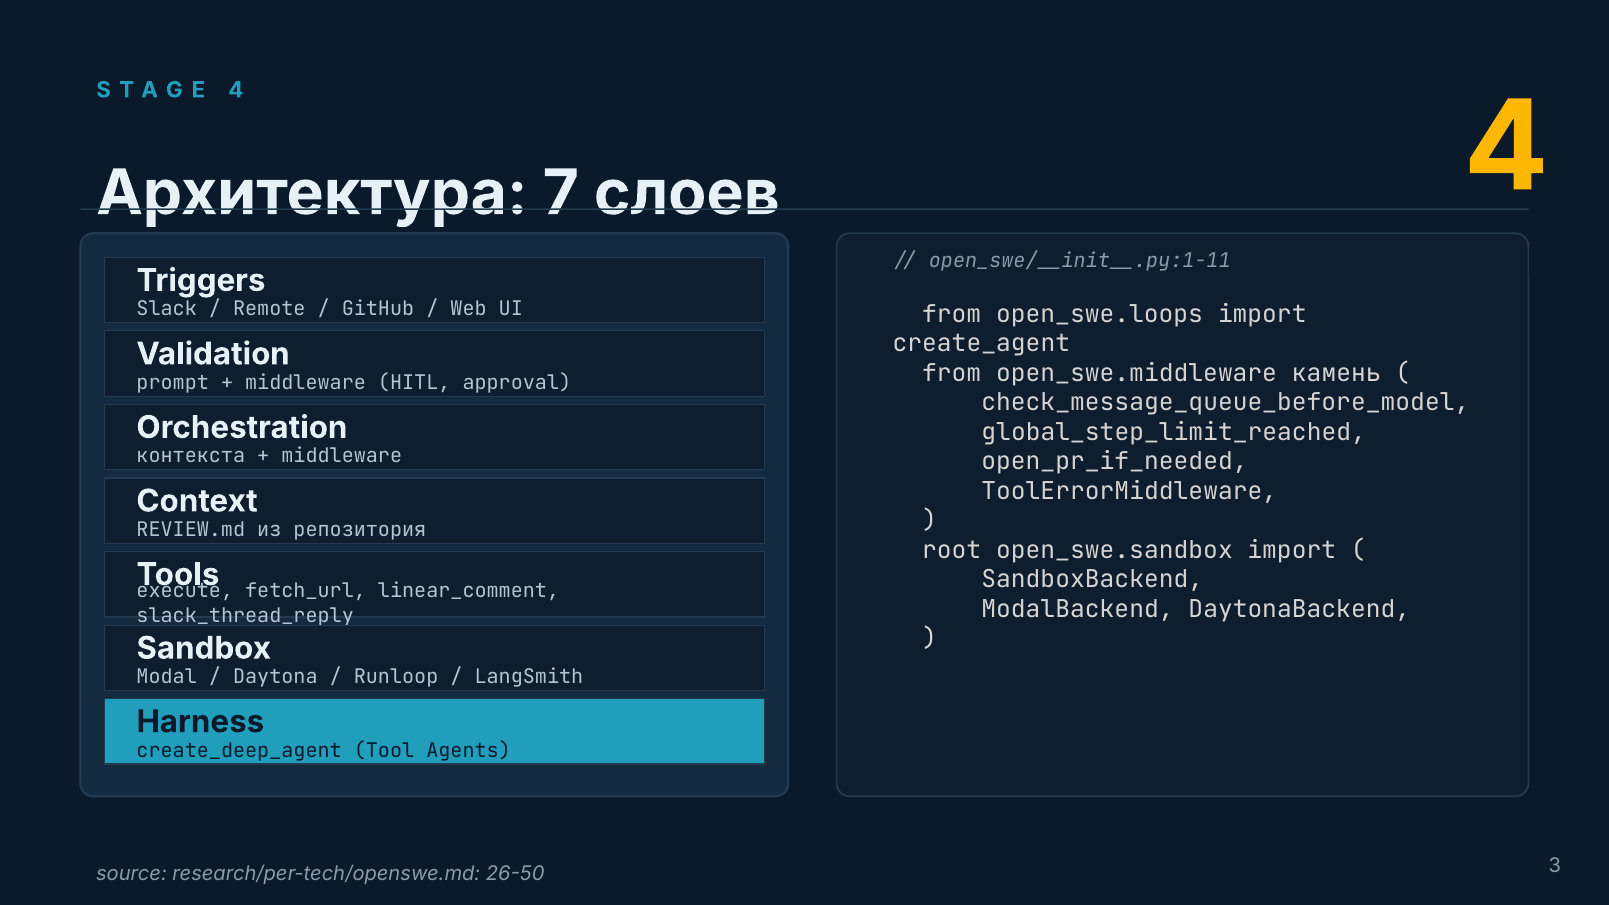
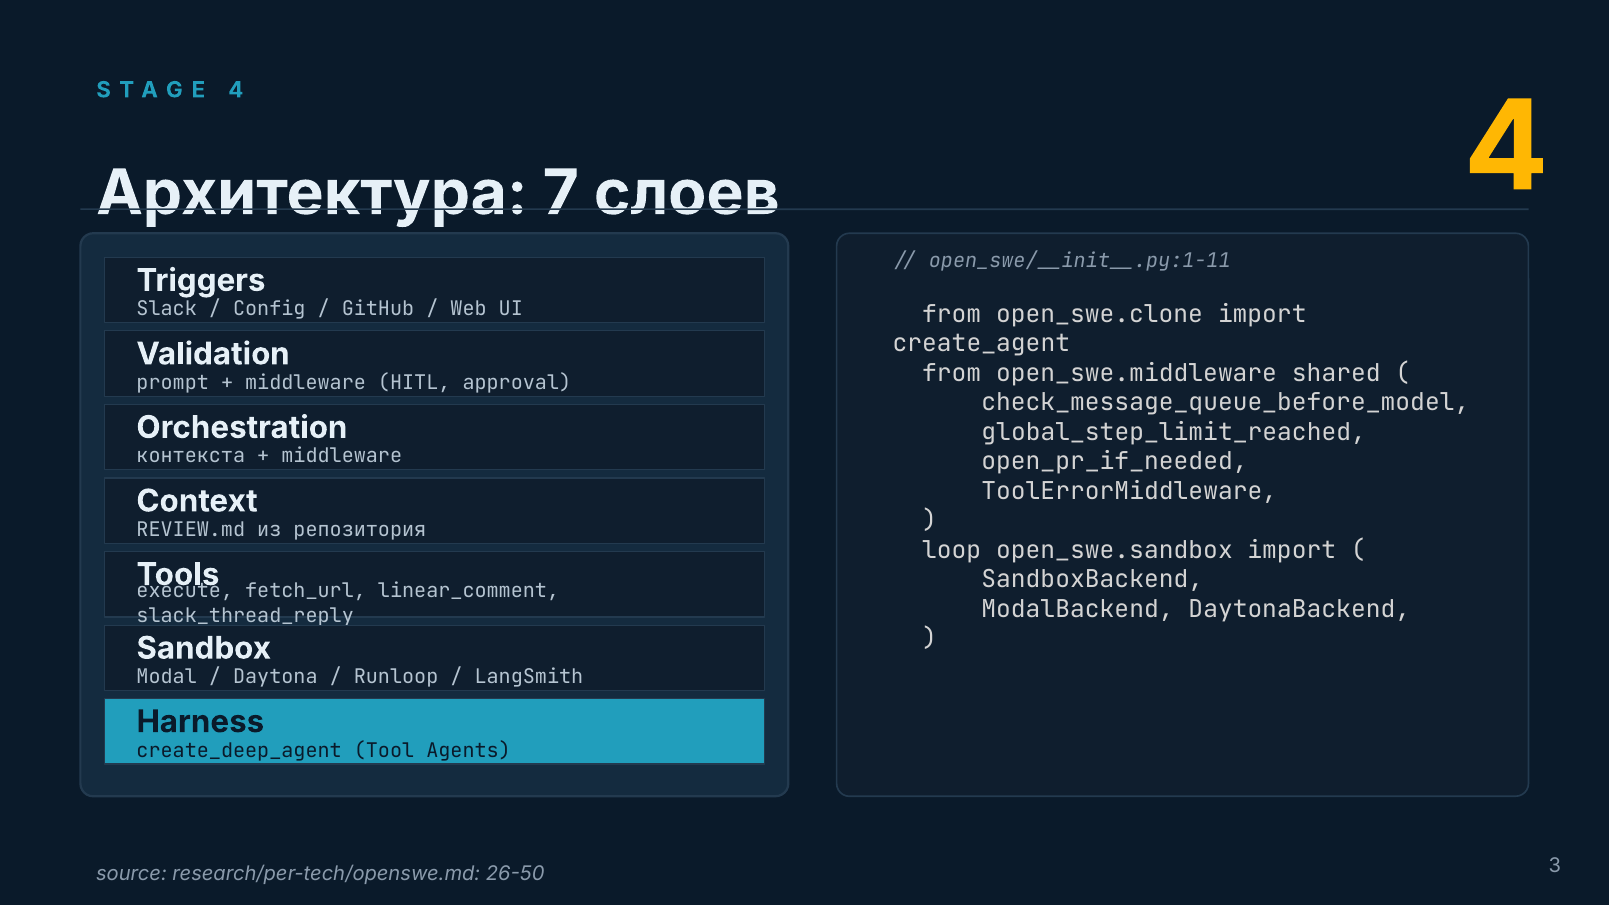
Remote: Remote -> Config
open_swe.loops: open_swe.loops -> open_swe.clone
камень: камень -> shared
root: root -> loop
